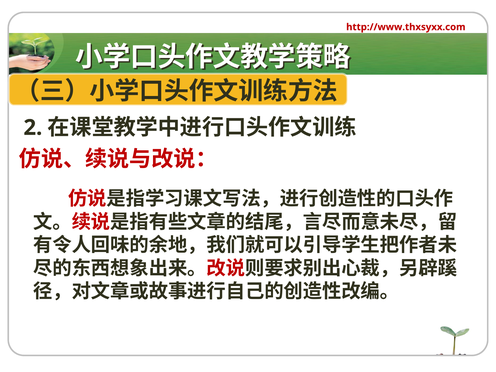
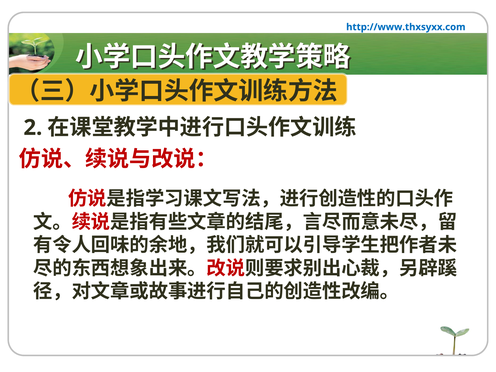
http://www.thxsyxx.com colour: red -> blue
